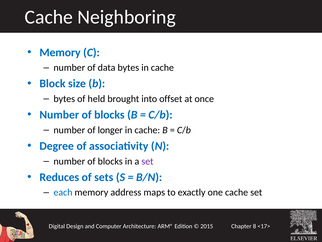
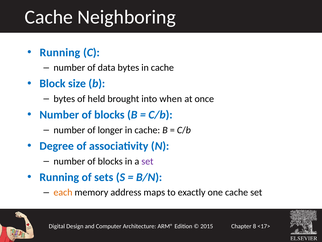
Memory at (60, 52): Memory -> Running
offset: offset -> when
Reduces at (59, 177): Reduces -> Running
each colour: blue -> orange
